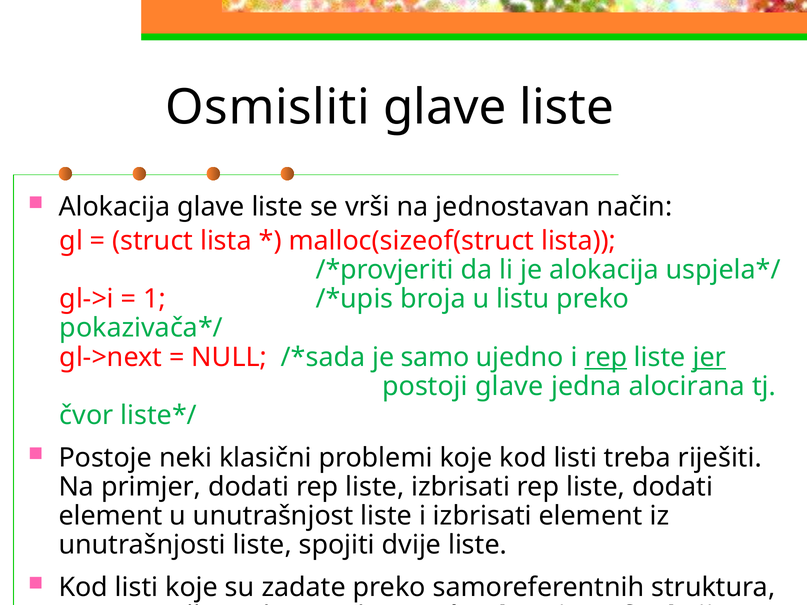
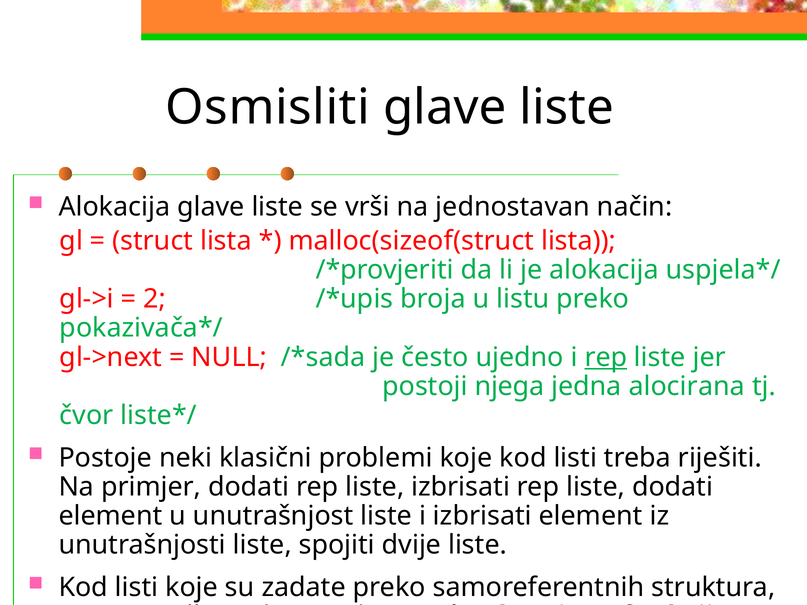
1: 1 -> 2
samo: samo -> često
jer underline: present -> none
postoji glave: glave -> njega
